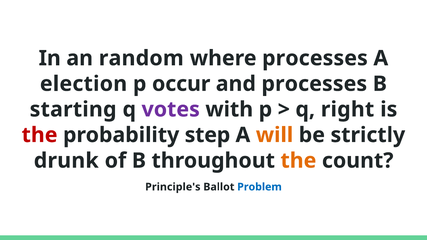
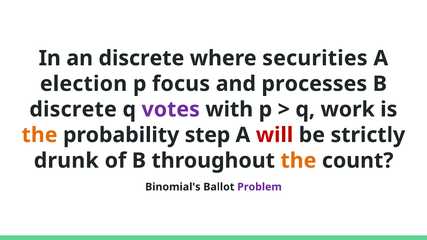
an random: random -> discrete
where processes: processes -> securities
occur: occur -> focus
starting at (73, 110): starting -> discrete
right: right -> work
the at (40, 135) colour: red -> orange
will colour: orange -> red
Principle's: Principle's -> Binomial's
Problem colour: blue -> purple
